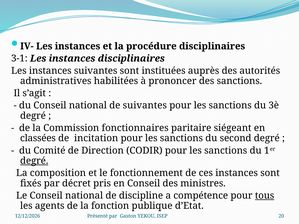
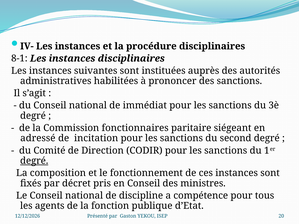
3-1: 3-1 -> 8-1
de suivantes: suivantes -> immédiat
classées: classées -> adressé
tous underline: present -> none
